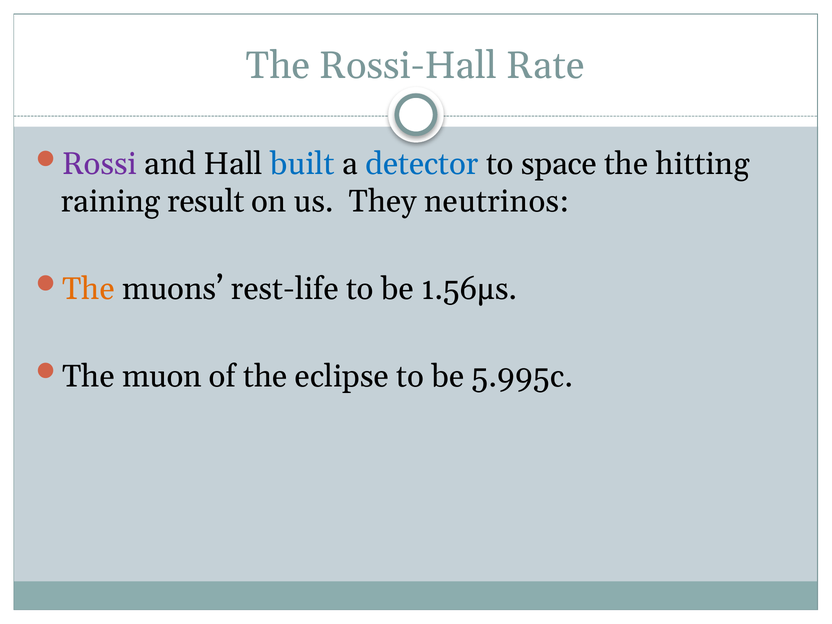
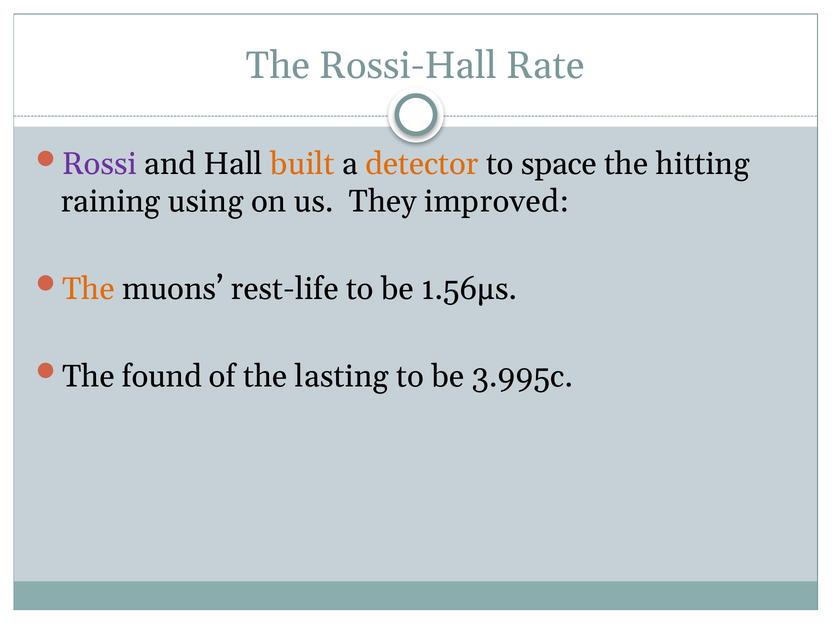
built colour: blue -> orange
detector colour: blue -> orange
result: result -> using
neutrinos: neutrinos -> improved
muon: muon -> found
eclipse: eclipse -> lasting
5.995c: 5.995c -> 3.995c
